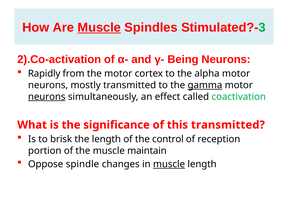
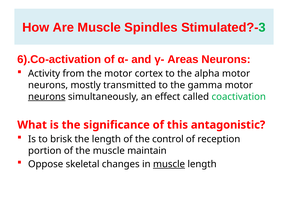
Muscle at (99, 28) underline: present -> none
2).Co-activation: 2).Co-activation -> 6).Co-activation
Being: Being -> Areas
Rapidly: Rapidly -> Activity
gamma underline: present -> none
this transmitted: transmitted -> antagonistic
spindle: spindle -> skeletal
